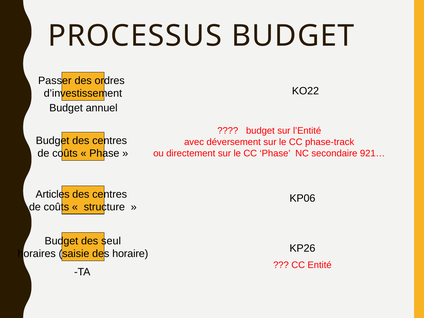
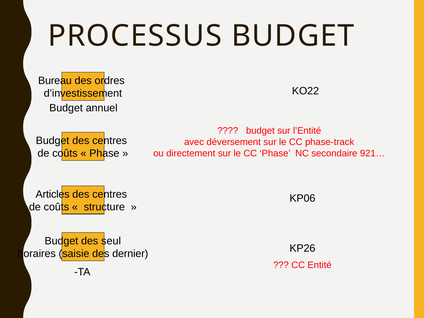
Passer: Passer -> Bureau
horaire: horaire -> dernier
